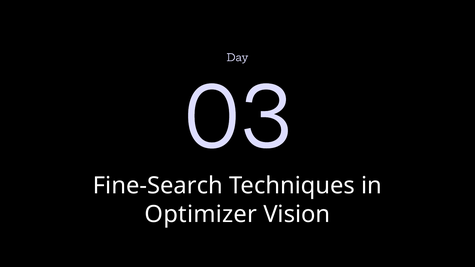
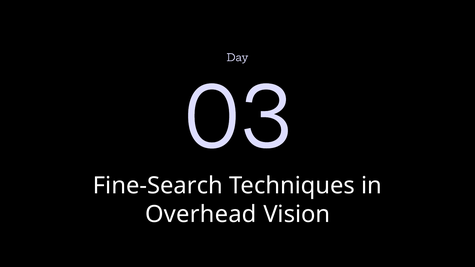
Optimizer: Optimizer -> Overhead
